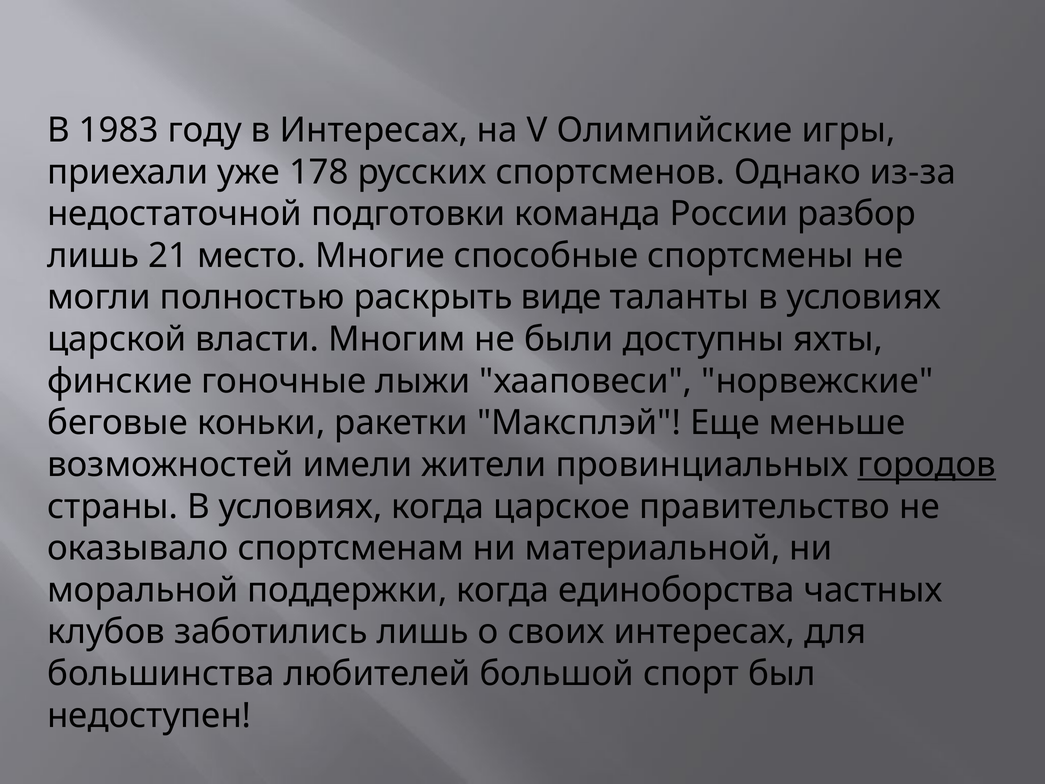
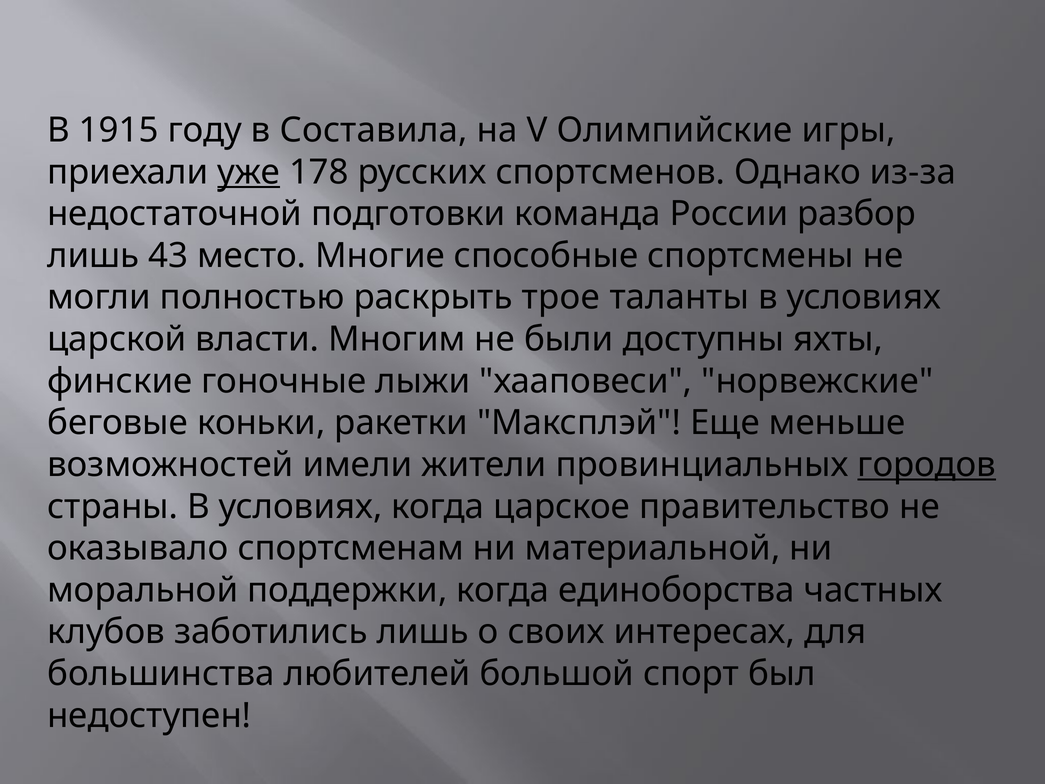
1983: 1983 -> 1915
в Интересах: Интересах -> Составила
уже underline: none -> present
21: 21 -> 43
виде: виде -> трое
